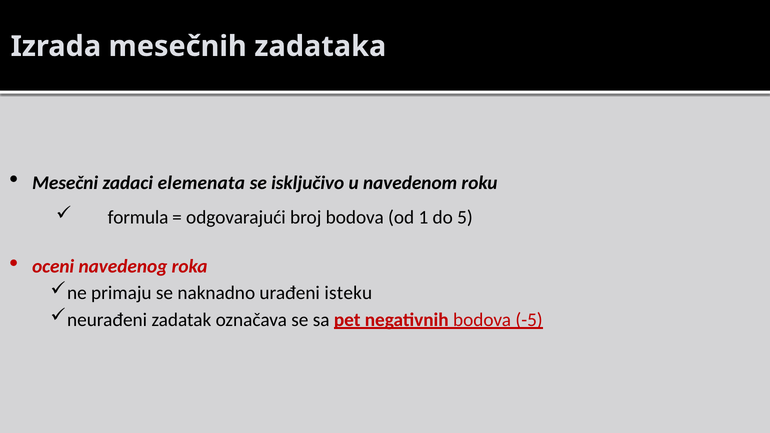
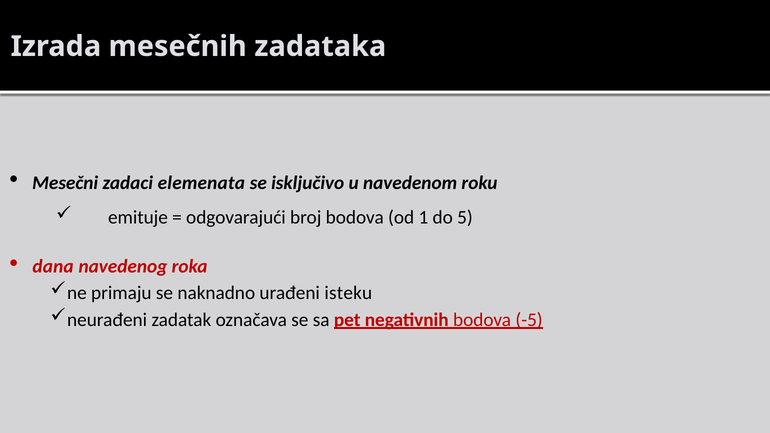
formula: formula -> emituje
oceni: oceni -> dana
